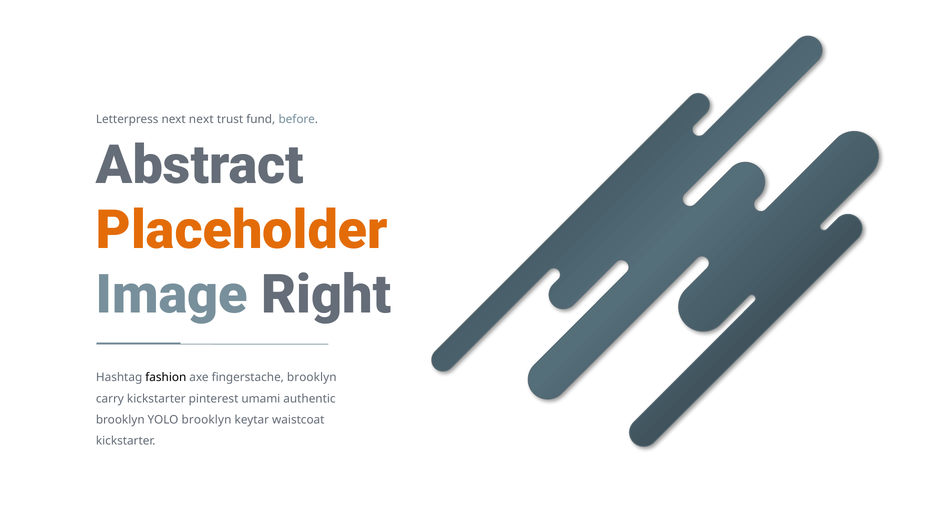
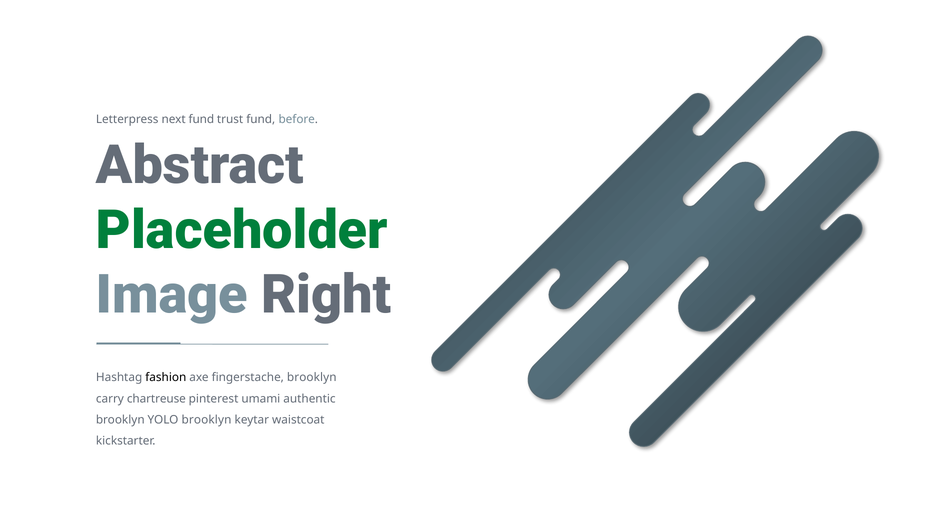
next next: next -> fund
Placeholder colour: orange -> green
carry kickstarter: kickstarter -> chartreuse
